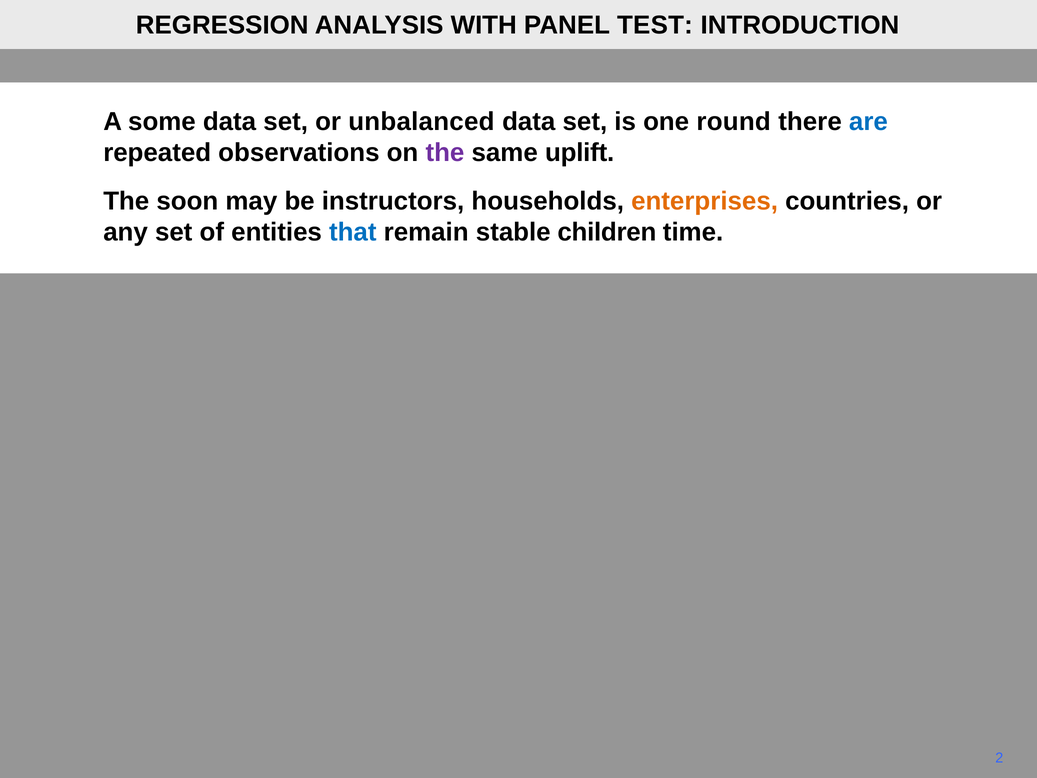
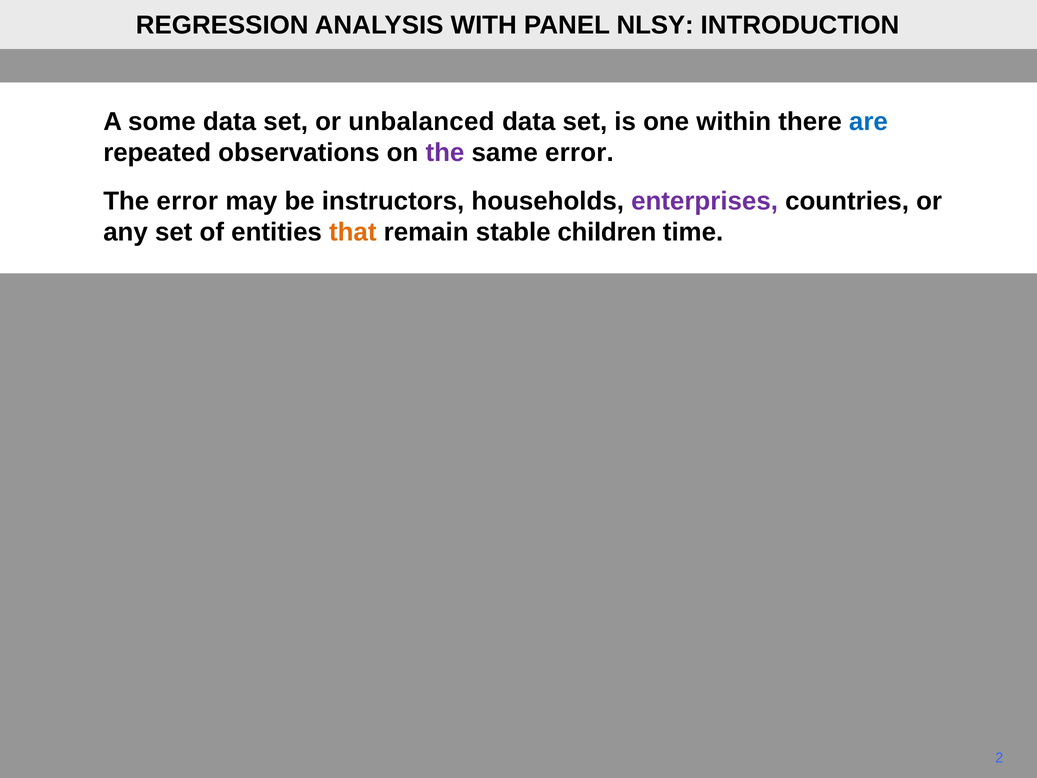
TEST: TEST -> NLSY
round: round -> within
same uplift: uplift -> error
The soon: soon -> error
enterprises colour: orange -> purple
that colour: blue -> orange
